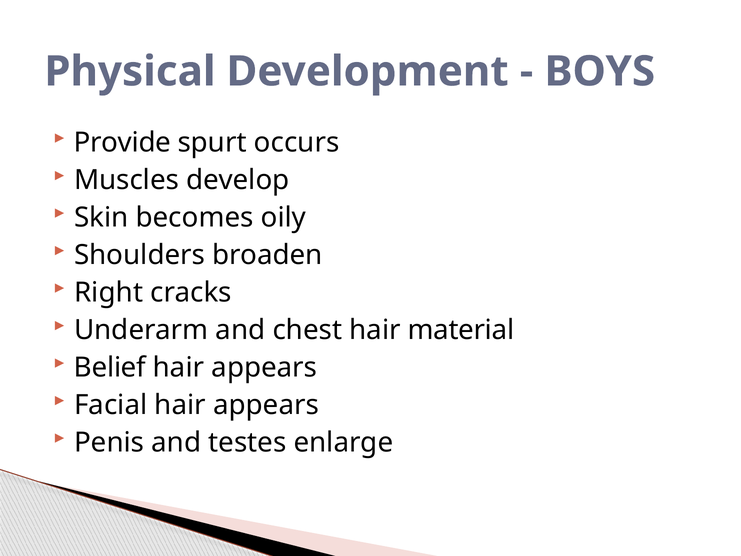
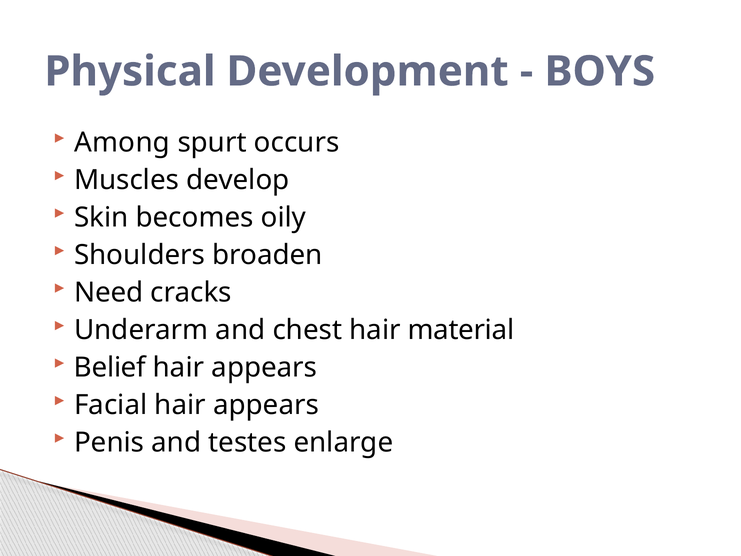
Provide: Provide -> Among
Right: Right -> Need
